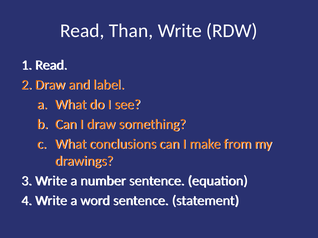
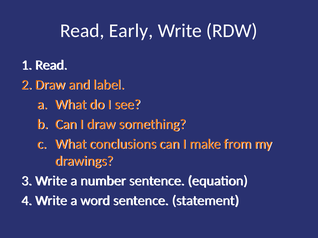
Than: Than -> Early
